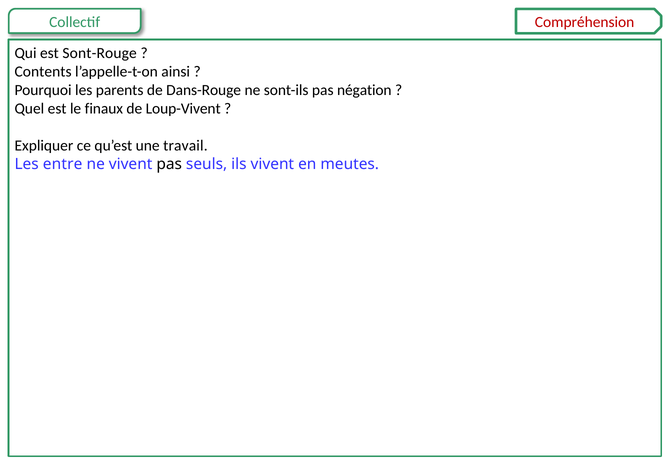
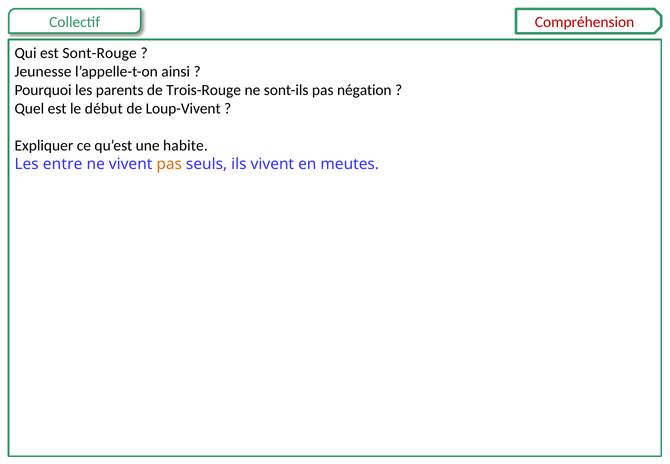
Contents: Contents -> Jeunesse
Dans-Rouge: Dans-Rouge -> Trois-Rouge
finaux: finaux -> début
travail: travail -> habite
pas at (169, 164) colour: black -> orange
